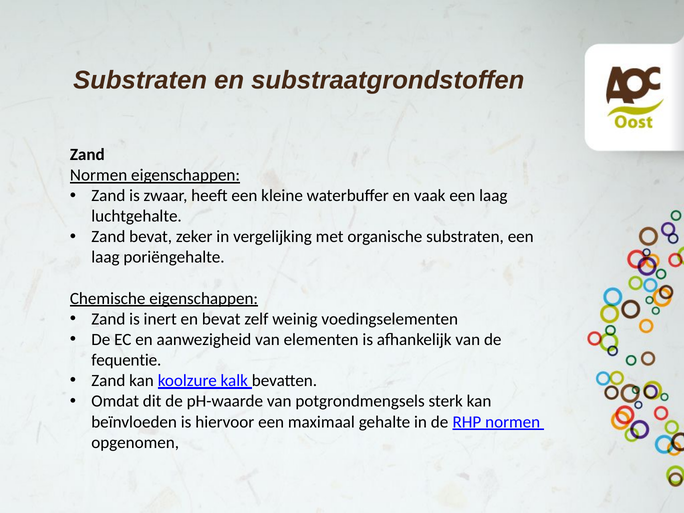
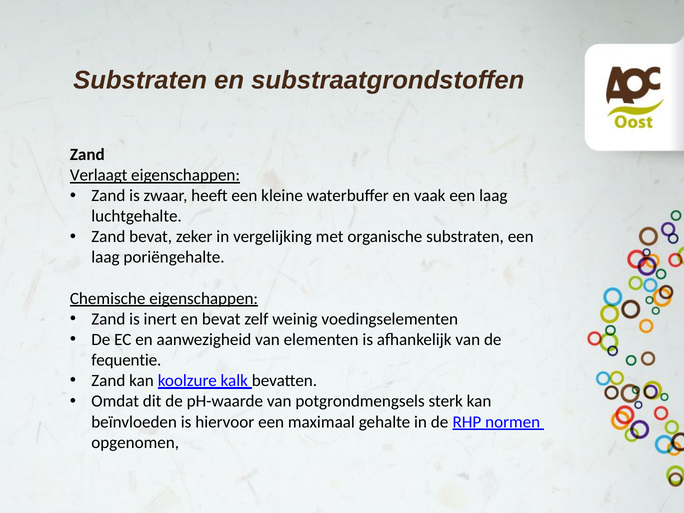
Normen at (99, 175): Normen -> Verlaagt
